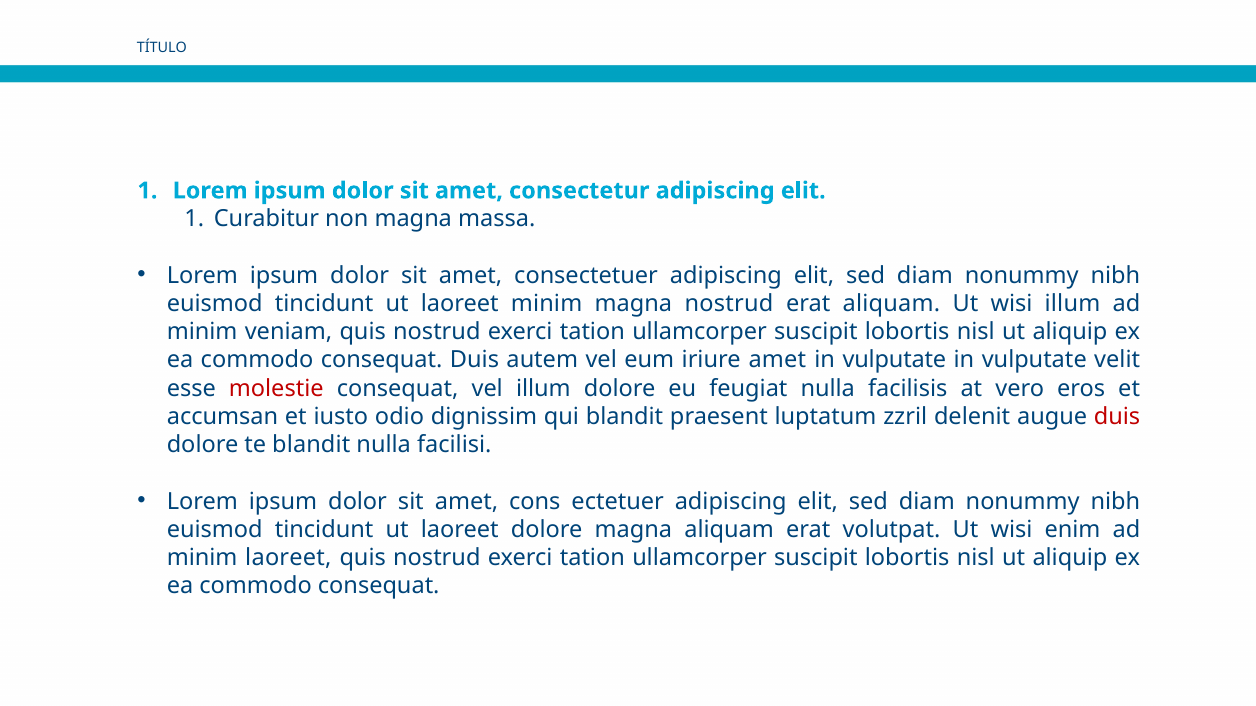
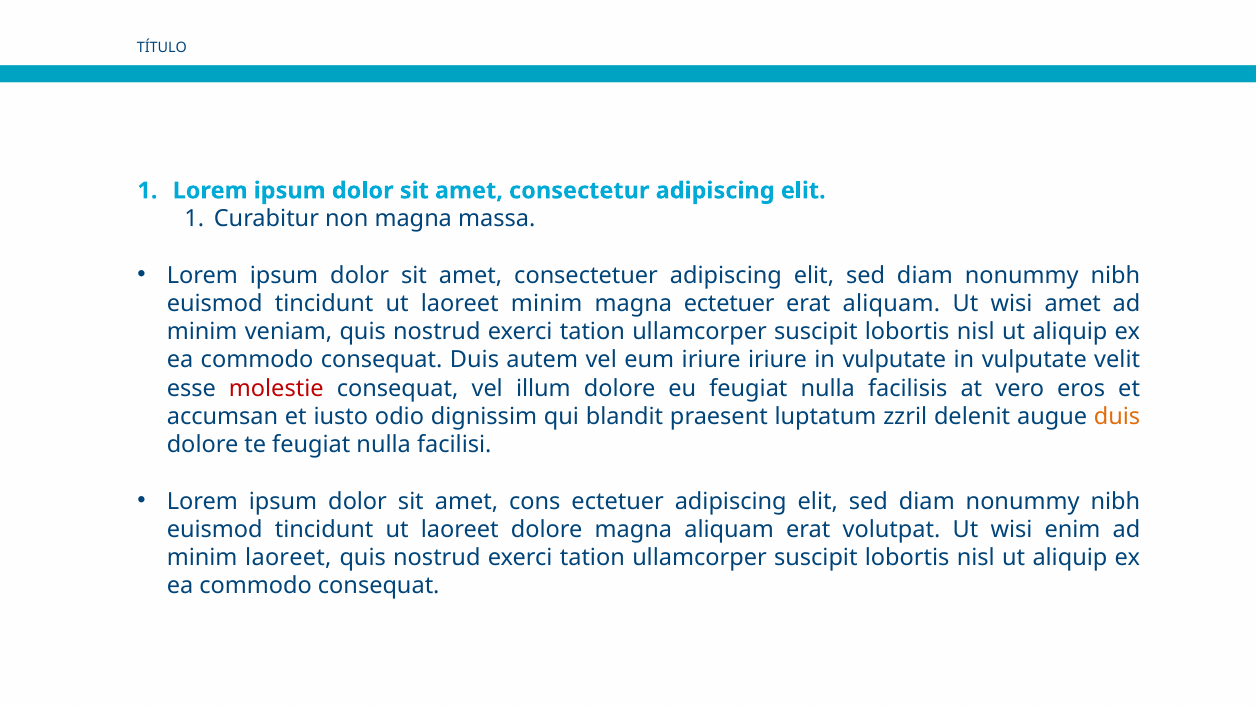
magna nostrud: nostrud -> ectetuer
wisi illum: illum -> amet
iriure amet: amet -> iriure
duis at (1117, 417) colour: red -> orange
te blandit: blandit -> feugiat
